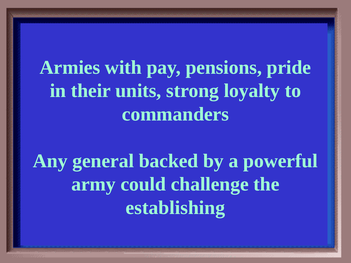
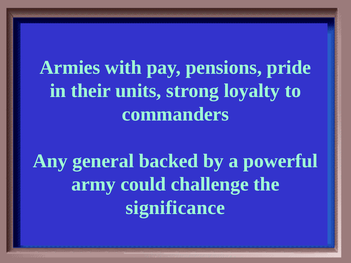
establishing: establishing -> significance
